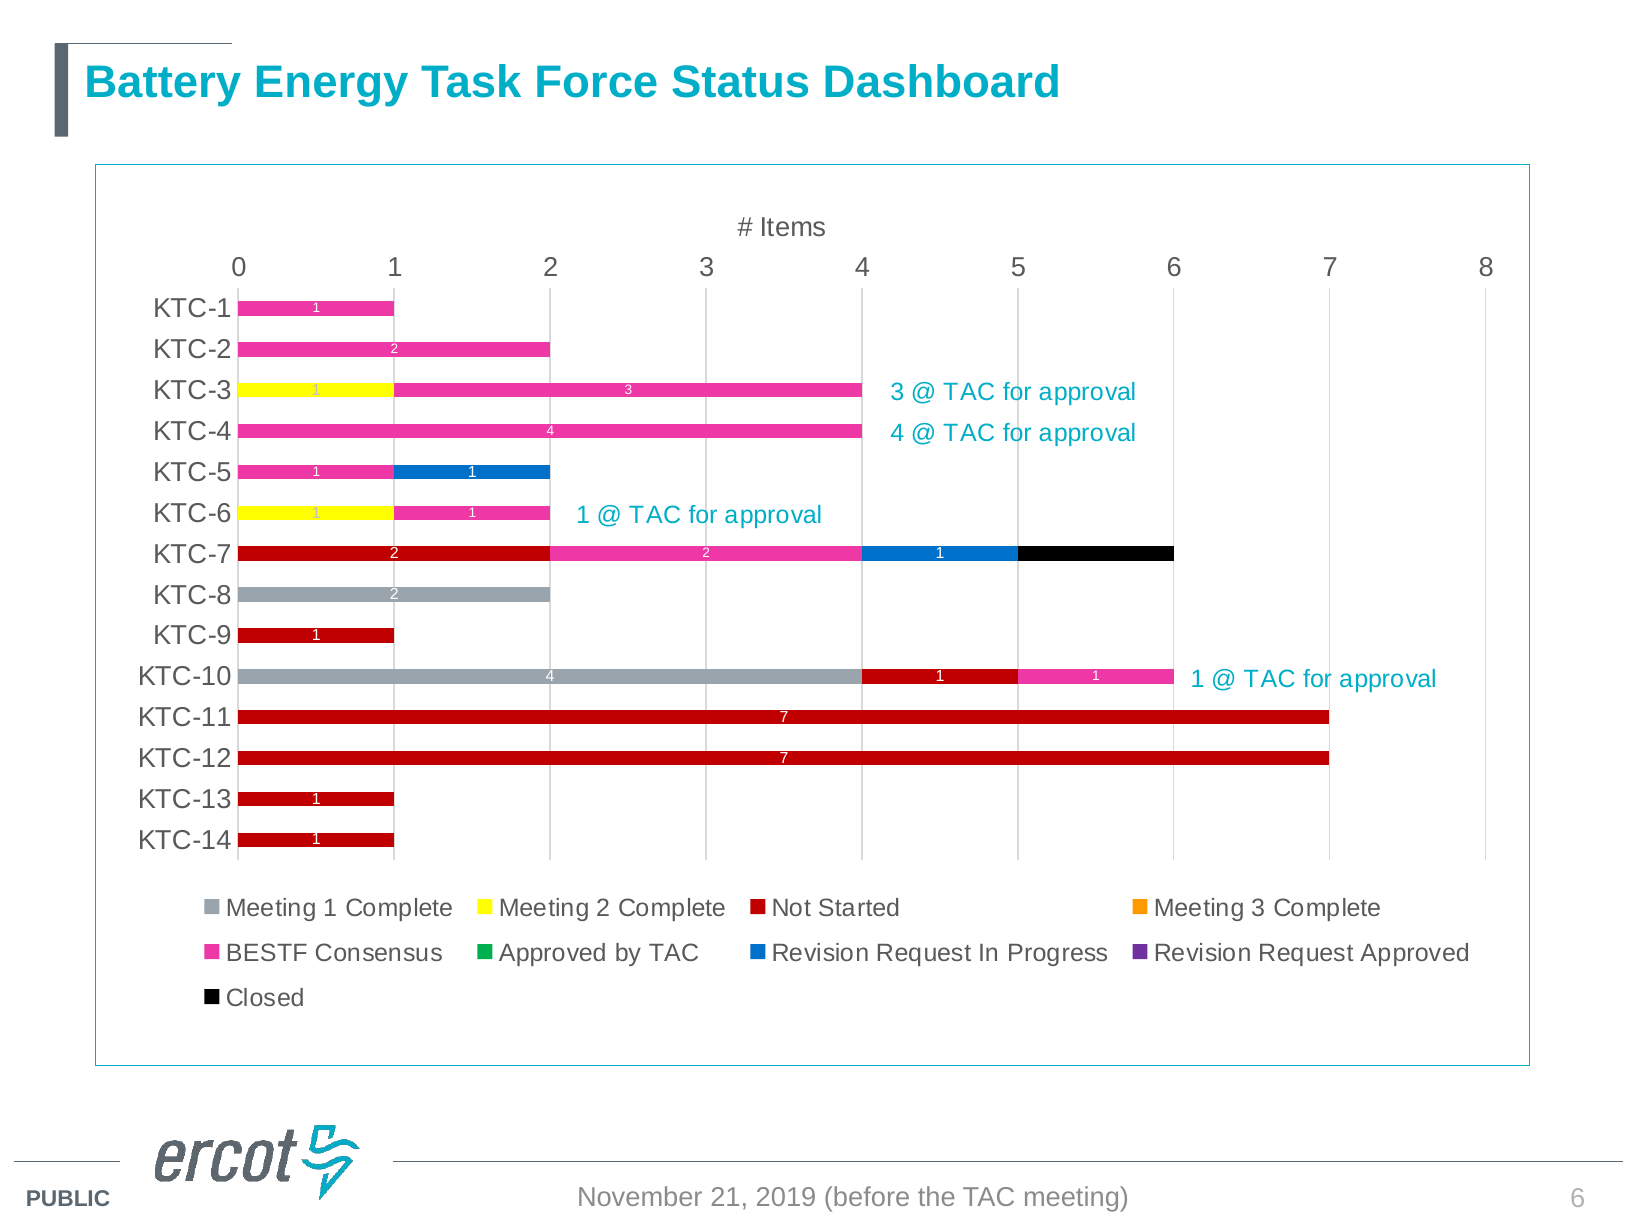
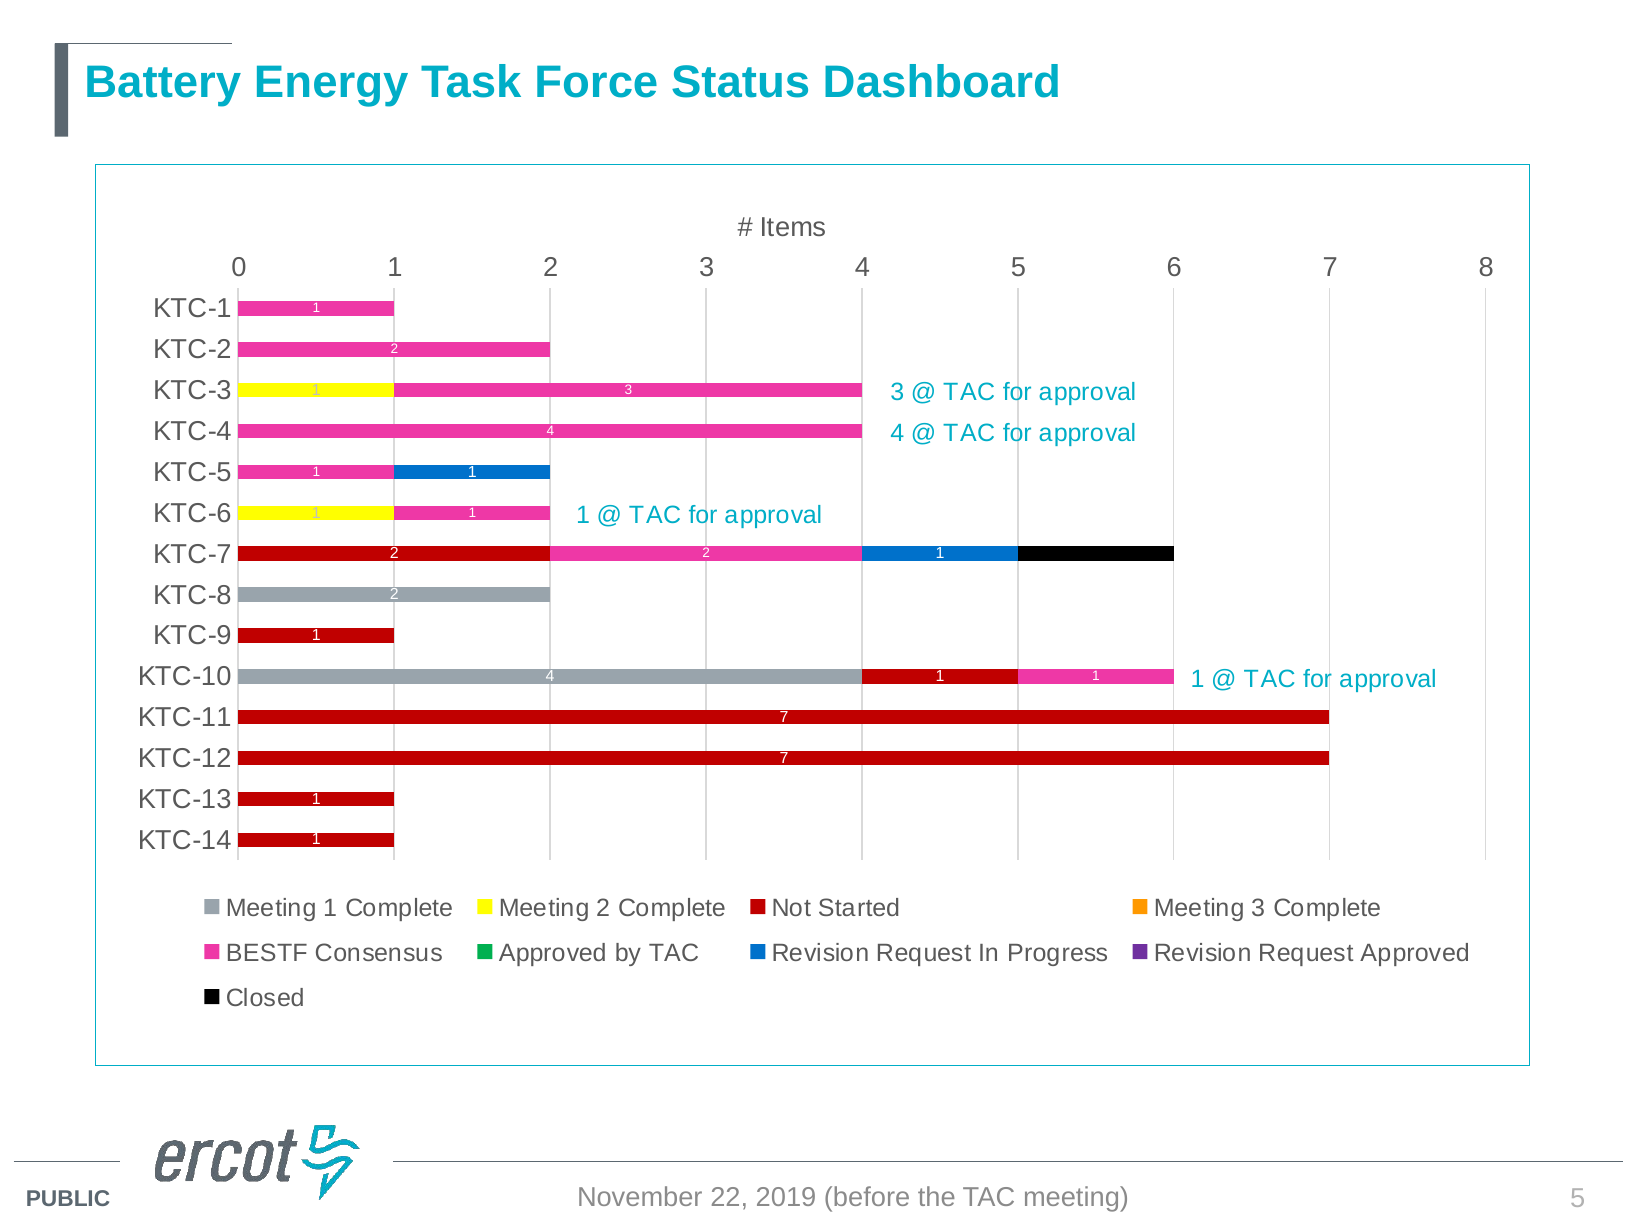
21: 21 -> 22
6 at (1578, 1198): 6 -> 5
